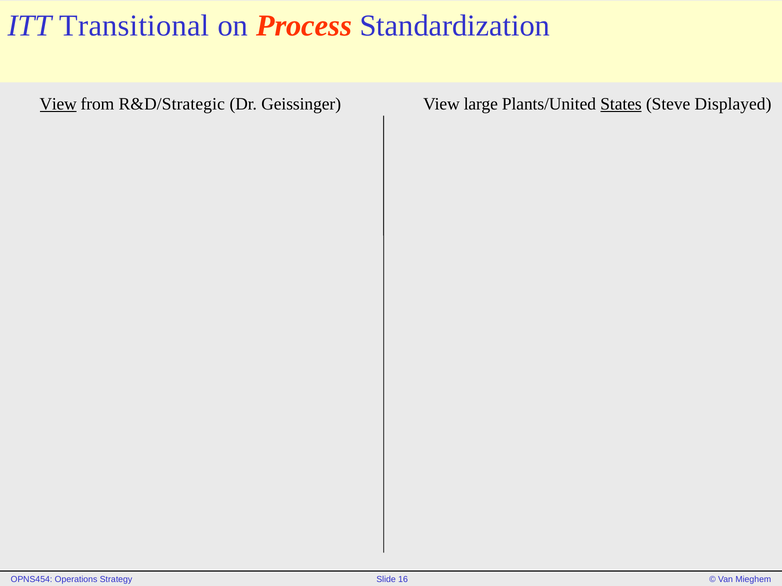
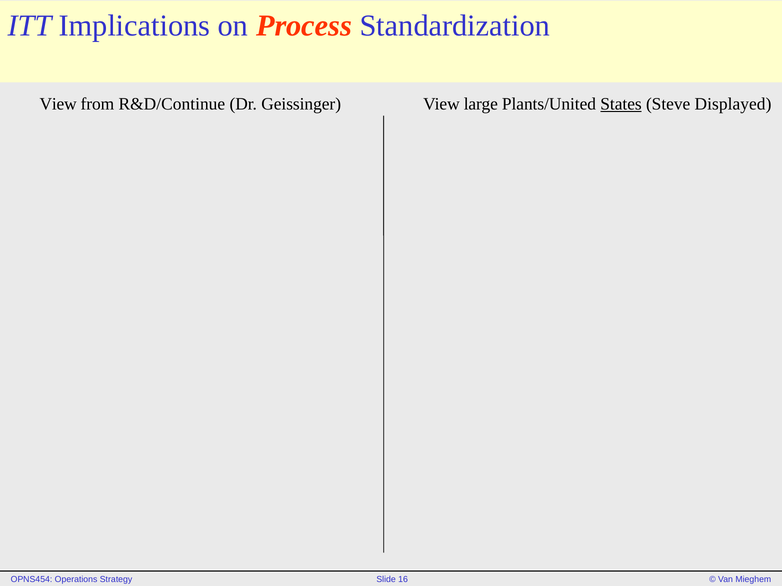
Transitional: Transitional -> Implications
View at (58, 104) underline: present -> none
R&D/Strategic: R&D/Strategic -> R&D/Continue
